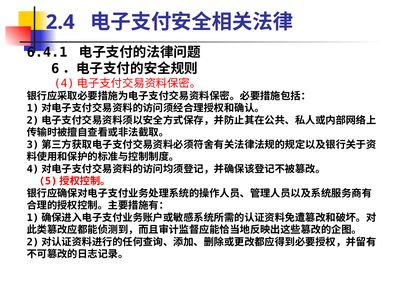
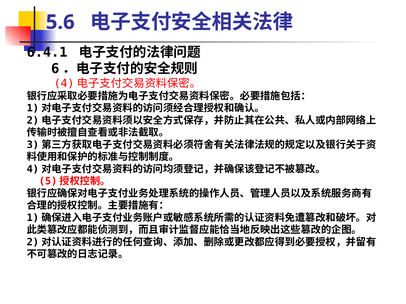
2.4: 2.4 -> 5.6
